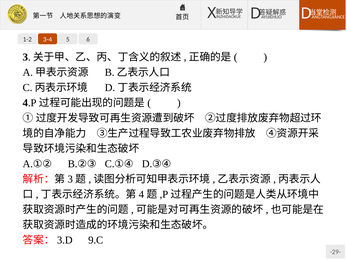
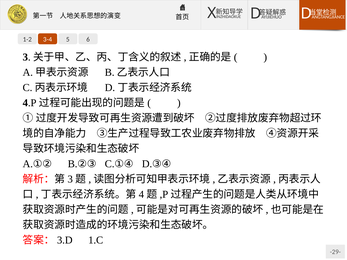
9.C: 9.C -> 1.C
